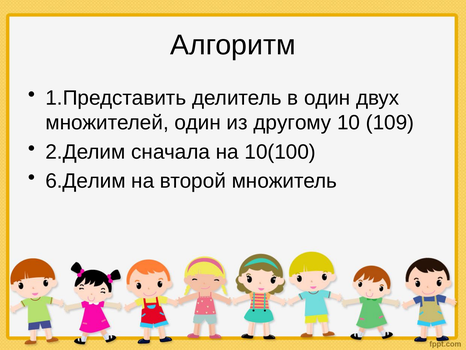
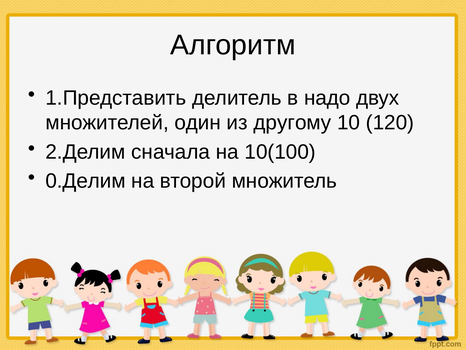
в один: один -> надо
109: 109 -> 120
6.Делим: 6.Делим -> 0.Делим
